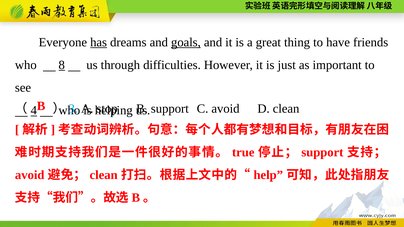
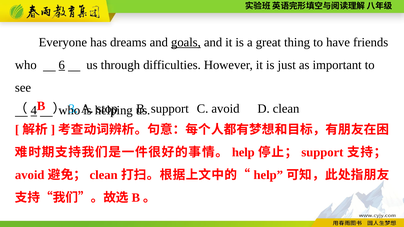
has underline: present -> none
8: 8 -> 6
true at (243, 152): true -> help
